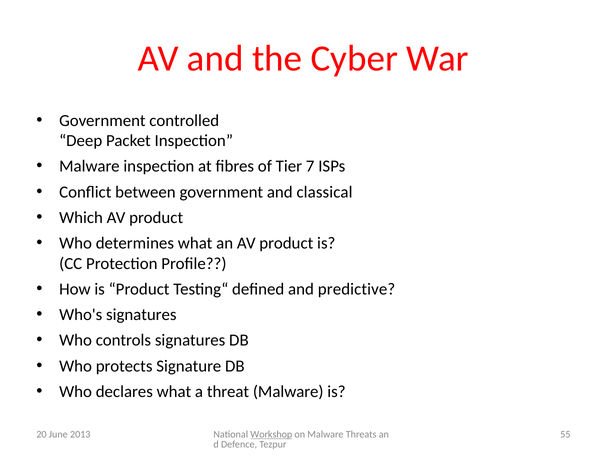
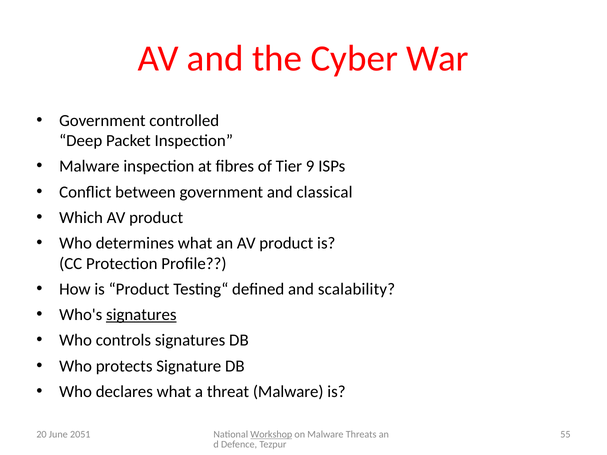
7: 7 -> 9
predictive: predictive -> scalability
signatures at (141, 315) underline: none -> present
2013: 2013 -> 2051
